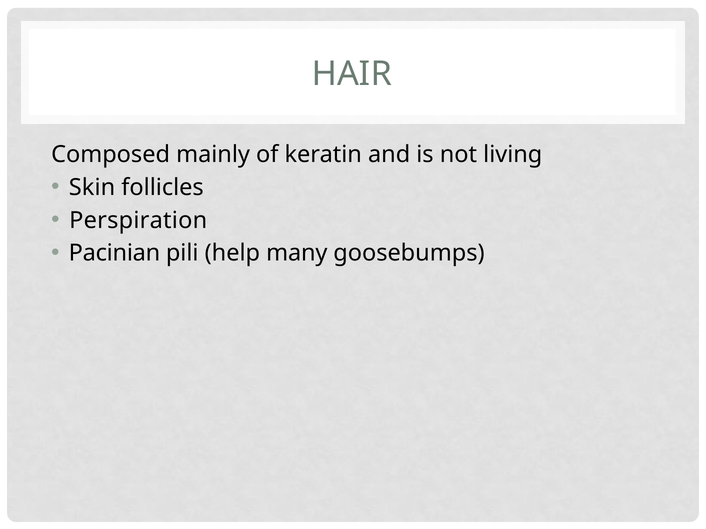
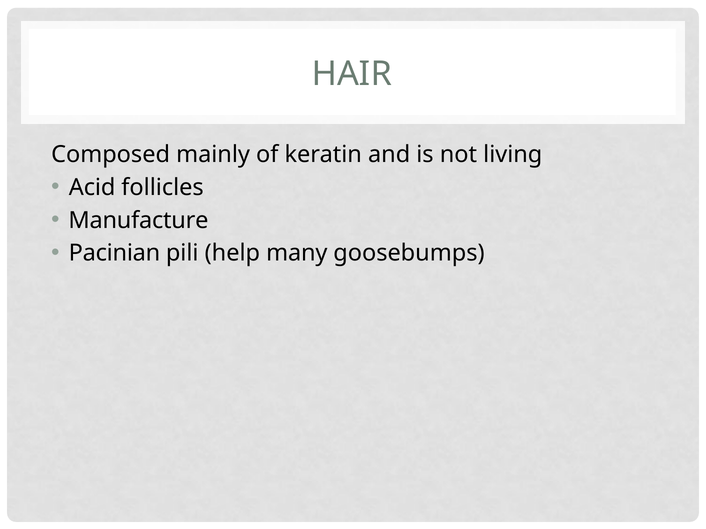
Skin: Skin -> Acid
Perspiration: Perspiration -> Manufacture
